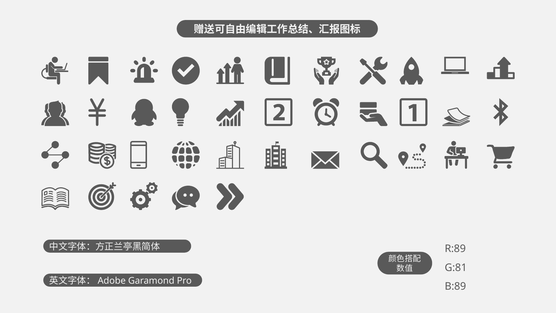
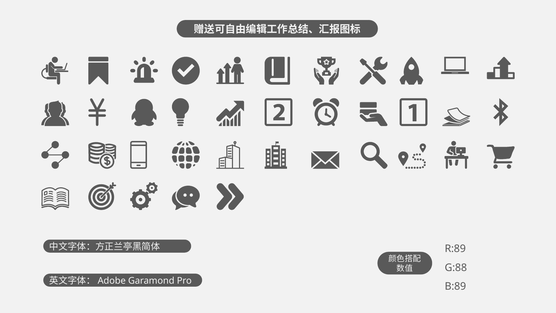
G:81: G:81 -> G:88
